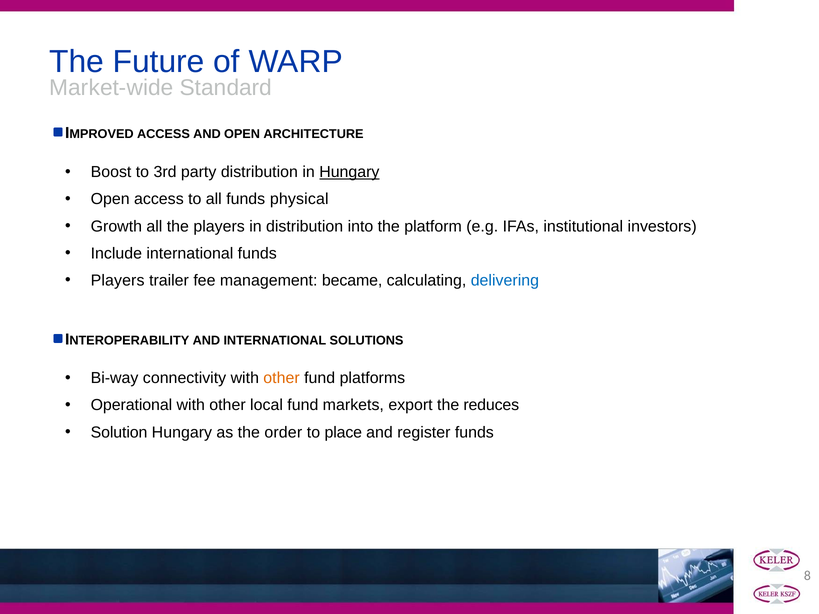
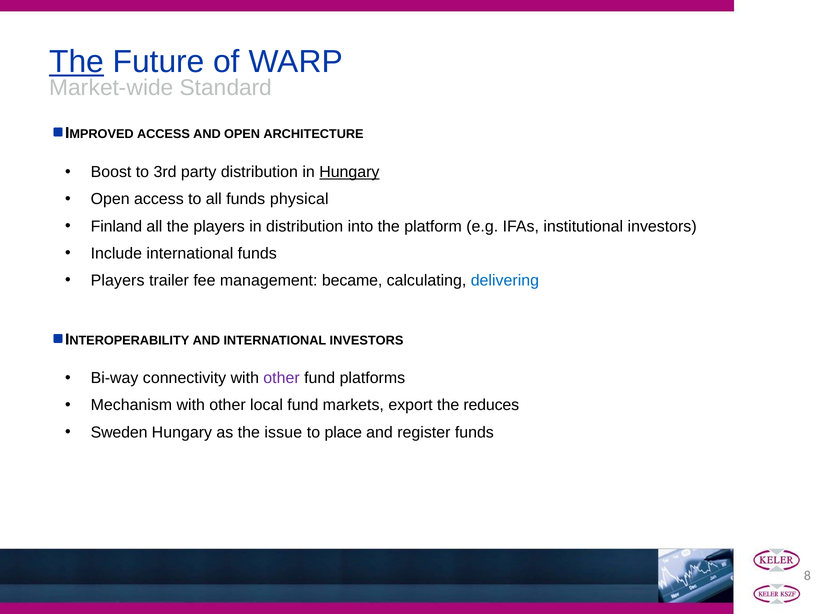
The at (77, 62) underline: none -> present
Growth: Growth -> Finland
INTERNATIONAL SOLUTIONS: SOLUTIONS -> INVESTORS
other at (282, 378) colour: orange -> purple
Operational: Operational -> Mechanism
Solution: Solution -> Sweden
order: order -> issue
